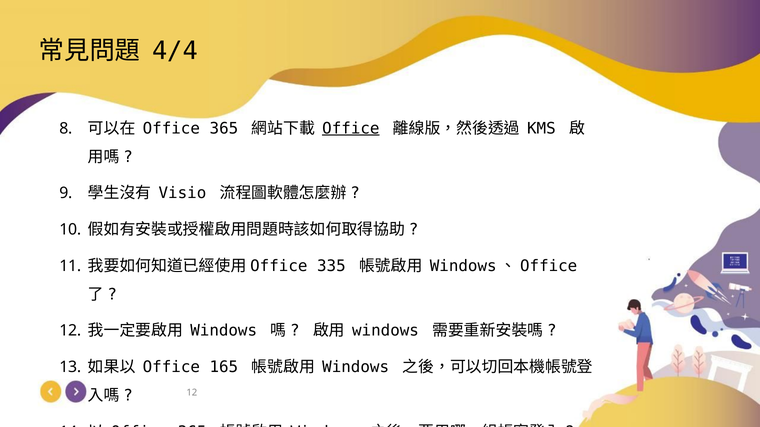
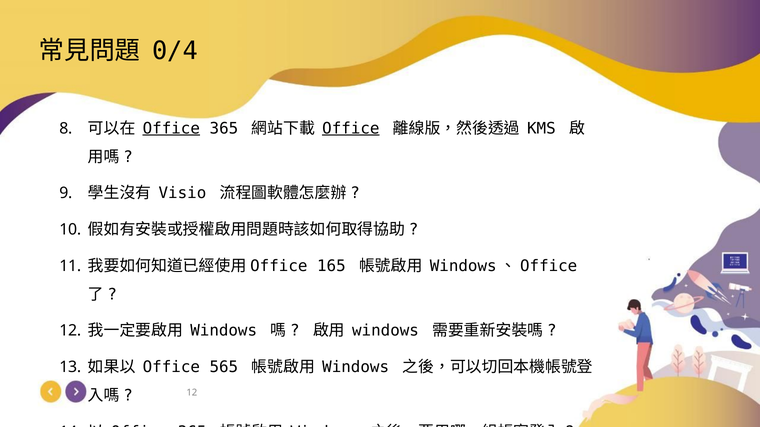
4/4: 4/4 -> 0/4
Office at (171, 128) underline: none -> present
335: 335 -> 165
165: 165 -> 565
